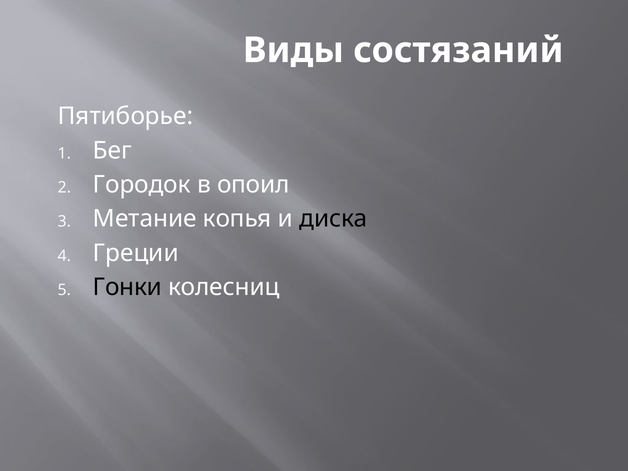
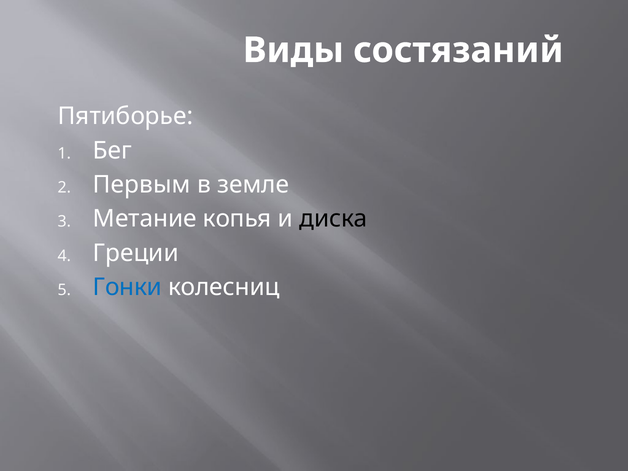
Городок: Городок -> Первым
опоил: опоил -> земле
Гонки colour: black -> blue
